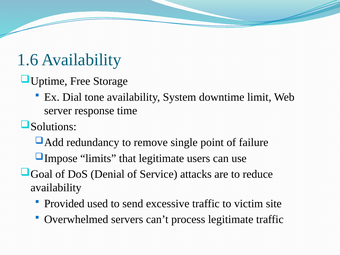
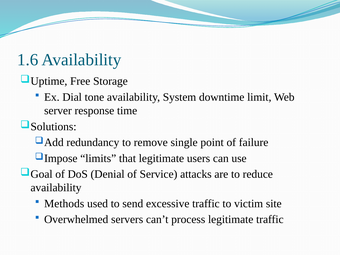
Provided: Provided -> Methods
